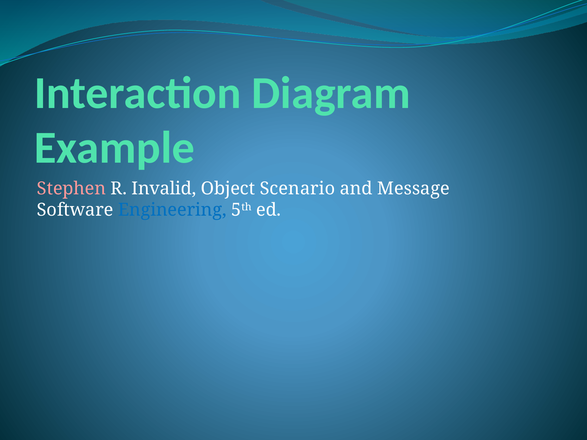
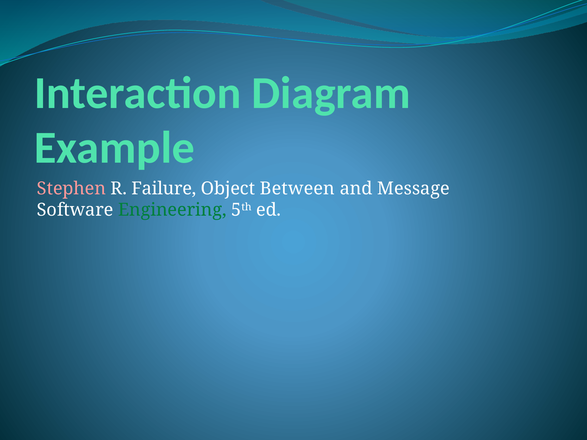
Invalid: Invalid -> Failure
Scenario: Scenario -> Between
Engineering colour: blue -> green
